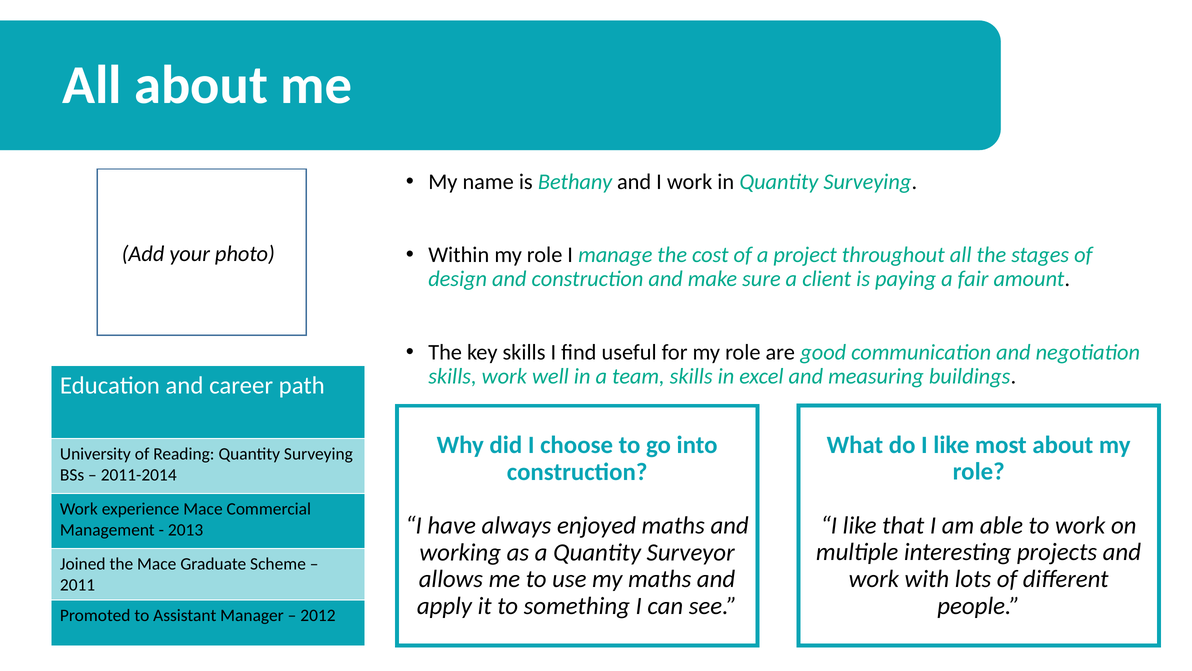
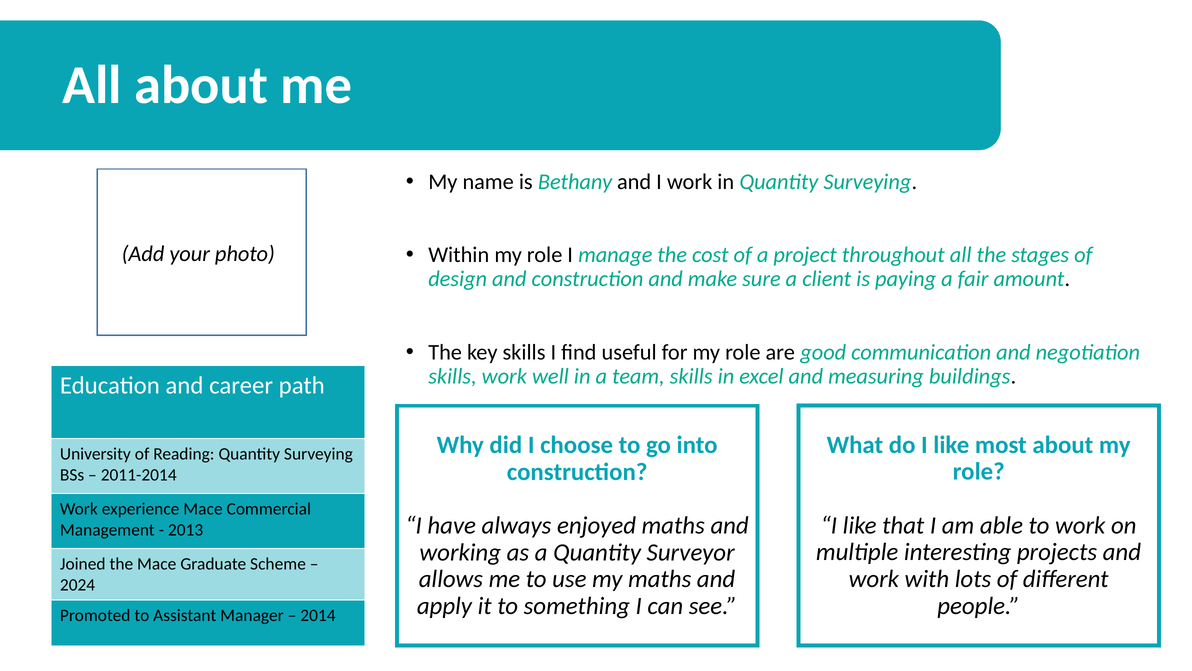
2011: 2011 -> 2024
2012: 2012 -> 2014
